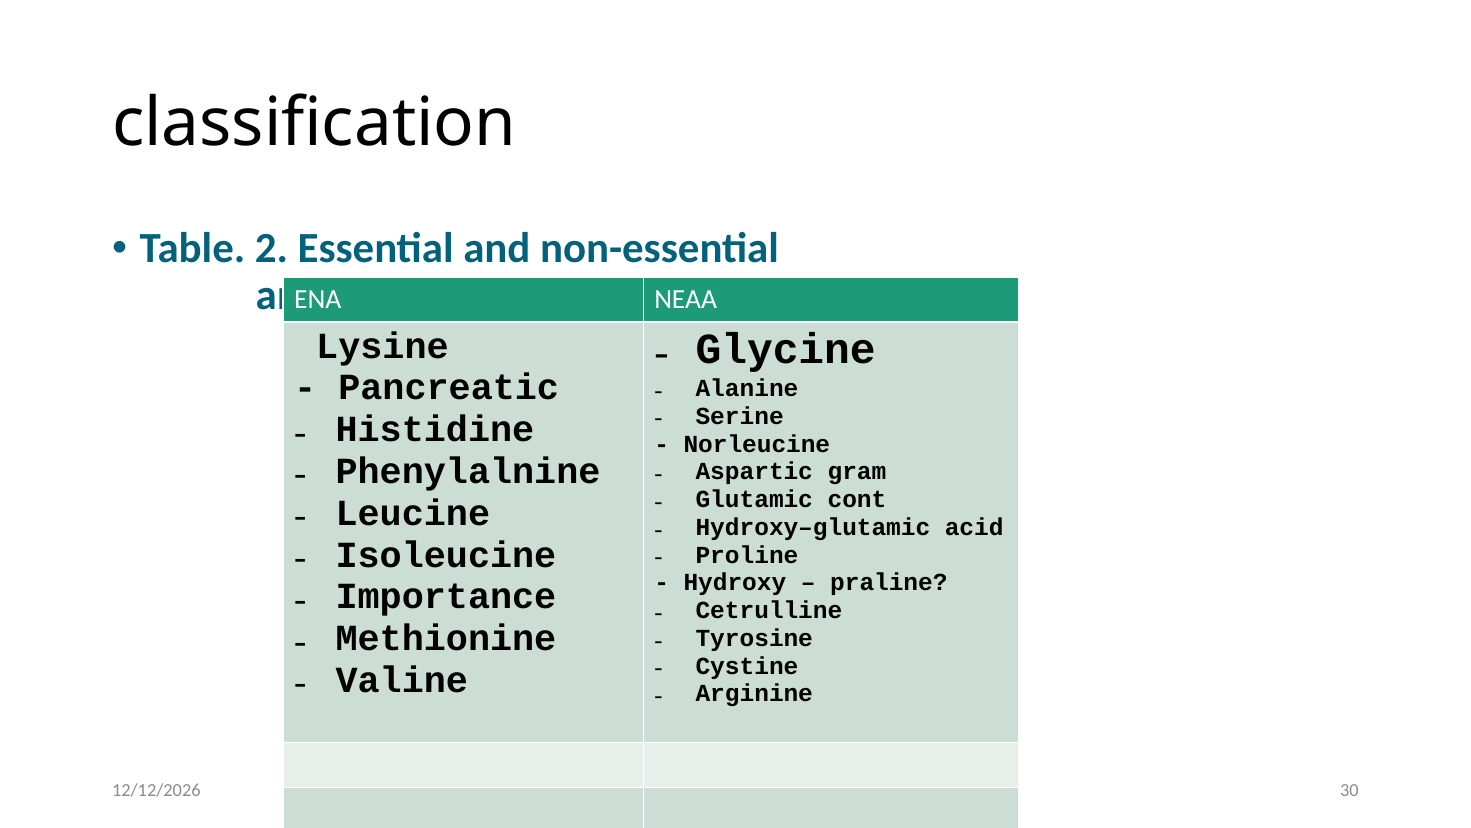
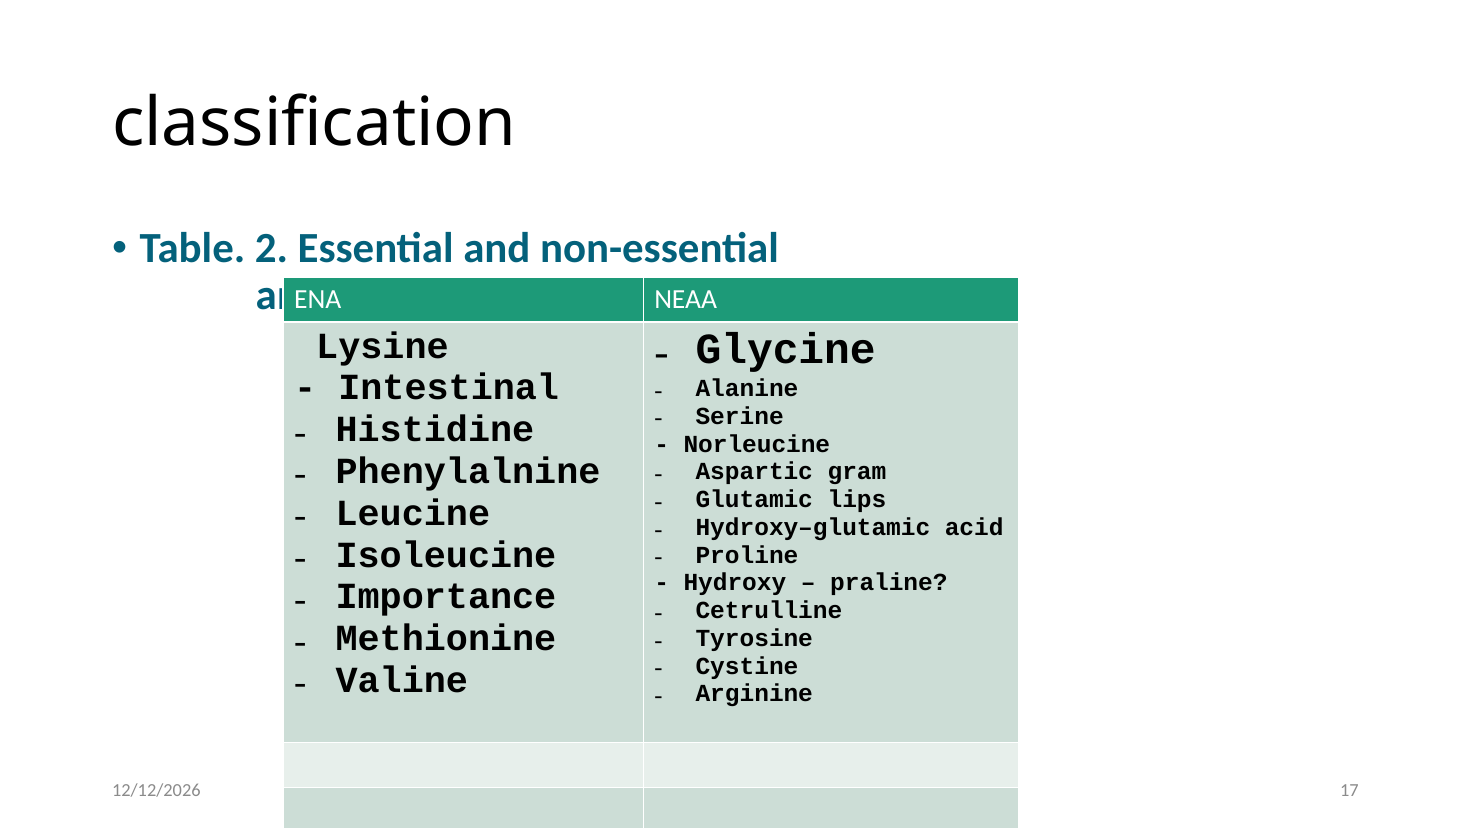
Pancreatic: Pancreatic -> Intestinal
cont: cont -> lips
30: 30 -> 17
